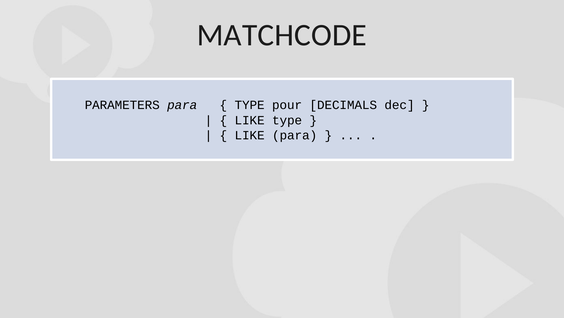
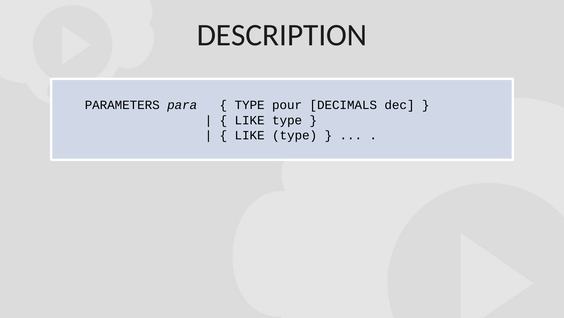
MATCHCODE: MATCHCODE -> DESCRIPTION
para at (295, 135): para -> type
